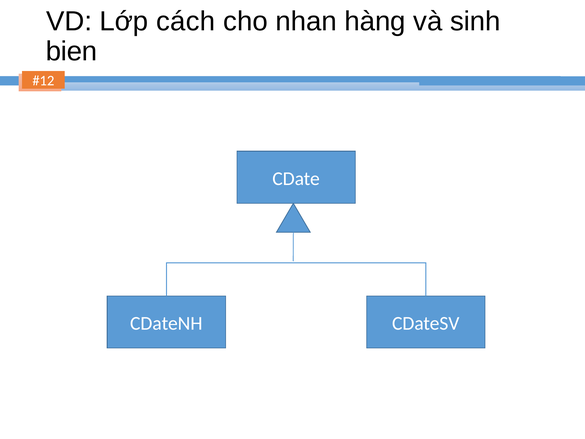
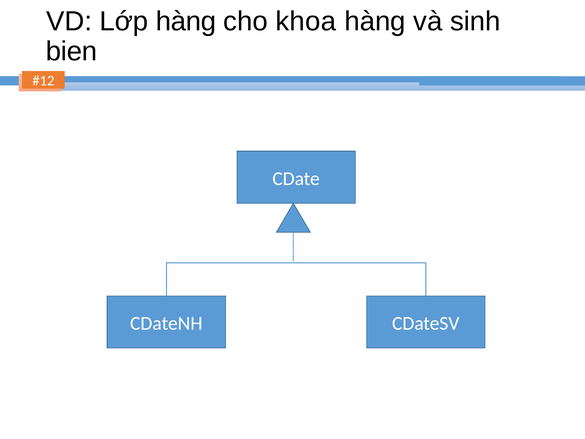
Lớp cách: cách -> hàng
nhan: nhan -> khoa
